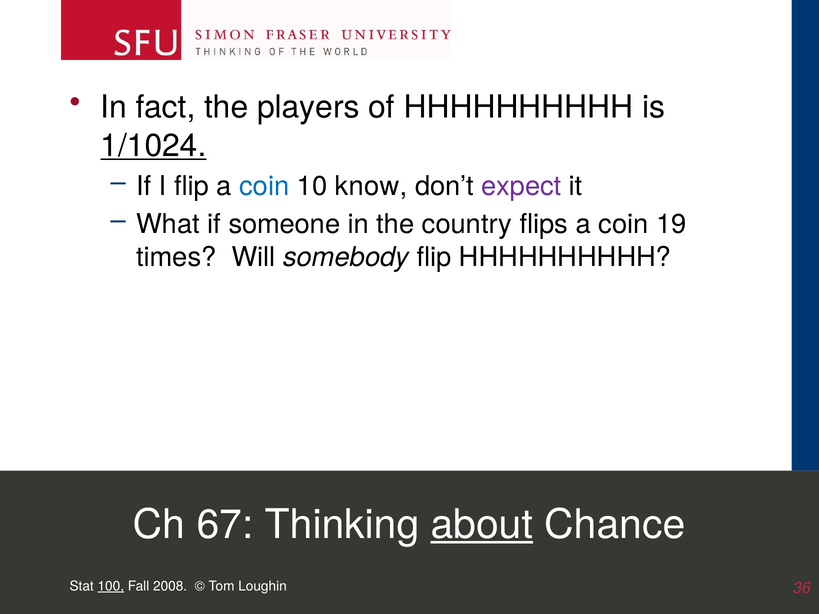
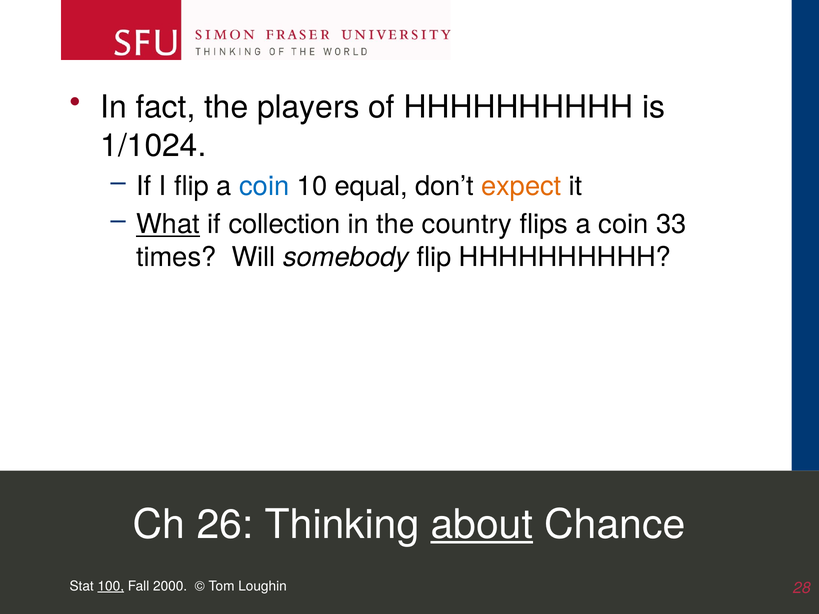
1/1024 underline: present -> none
know: know -> equal
expect colour: purple -> orange
What underline: none -> present
someone: someone -> collection
19: 19 -> 33
67: 67 -> 26
2008: 2008 -> 2000
36: 36 -> 28
